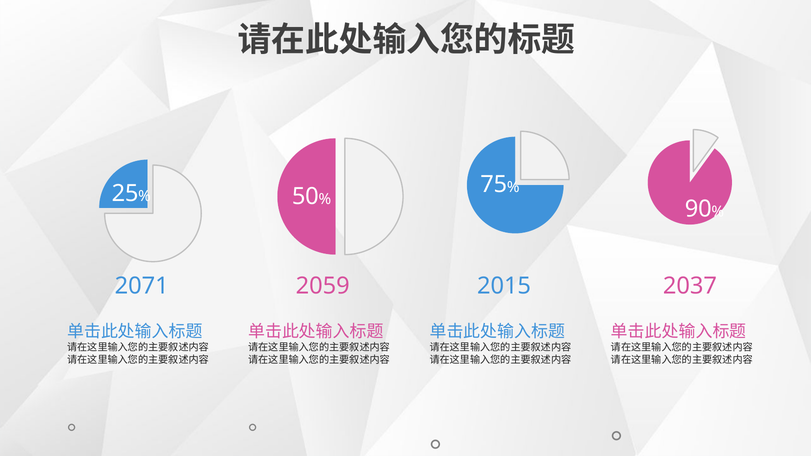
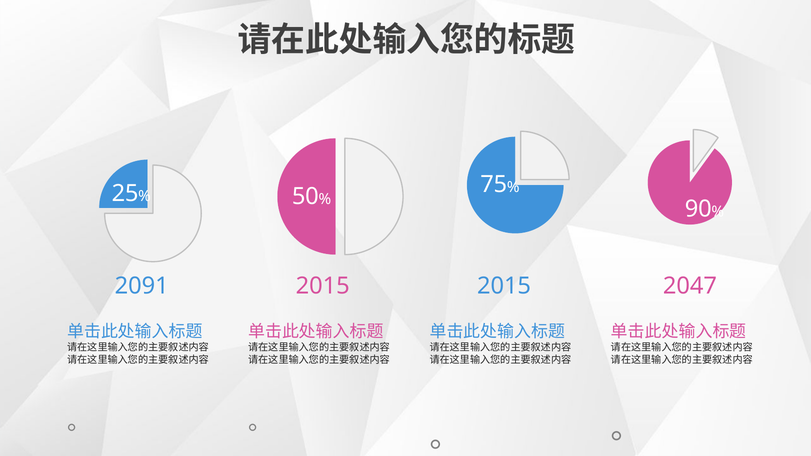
2071: 2071 -> 2091
2059 at (323, 286): 2059 -> 2015
2037: 2037 -> 2047
